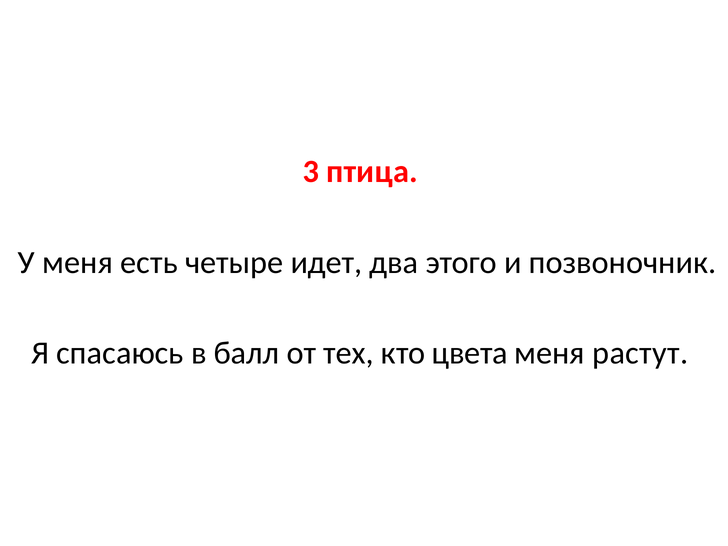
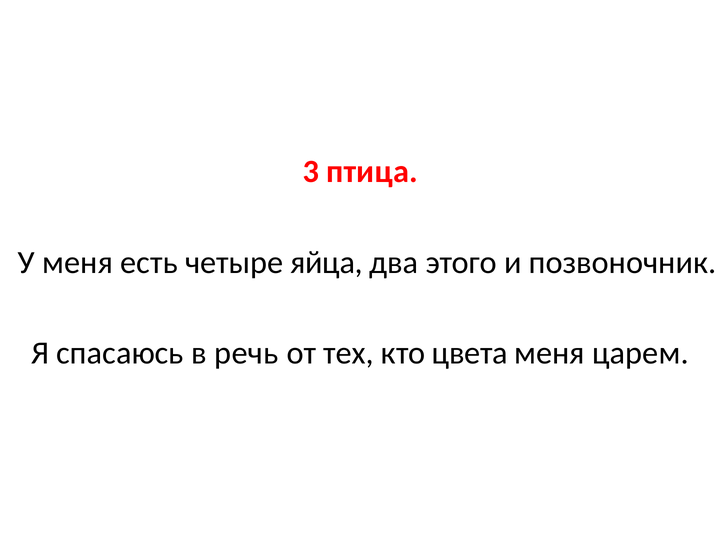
идет: идет -> яйца
балл: балл -> речь
растут: растут -> царем
